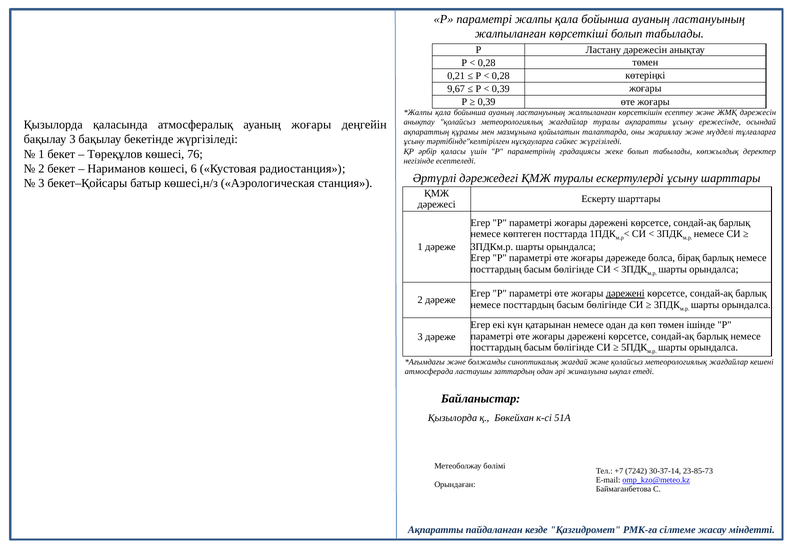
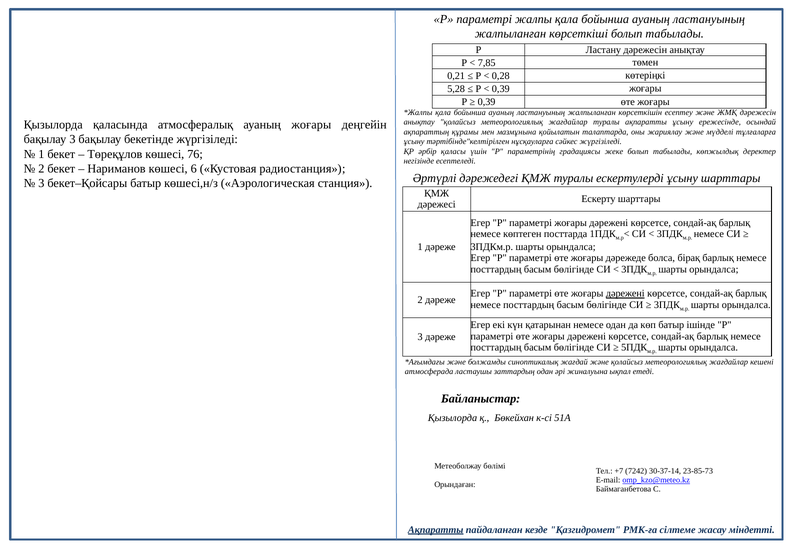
0,28 at (487, 63): 0,28 -> 7,85
9,67: 9,67 -> 5,28
көп төмен: төмен -> батыр
Ақпаратты at (436, 530) underline: none -> present
